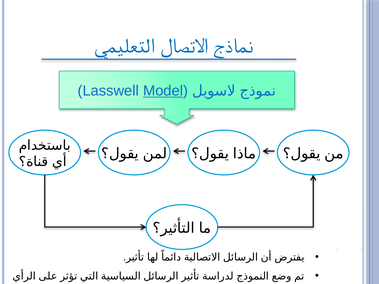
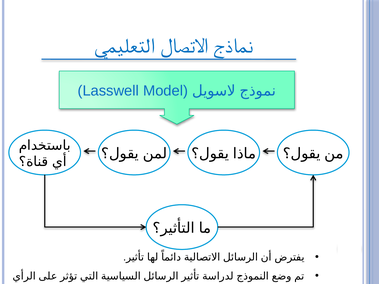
Model underline: present -> none
